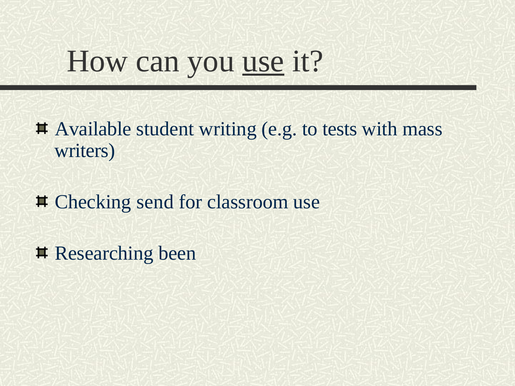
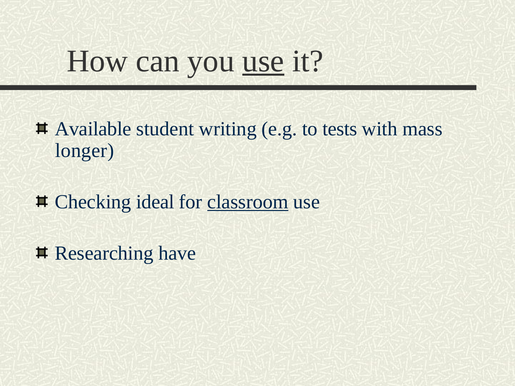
writers: writers -> longer
send: send -> ideal
classroom underline: none -> present
been: been -> have
